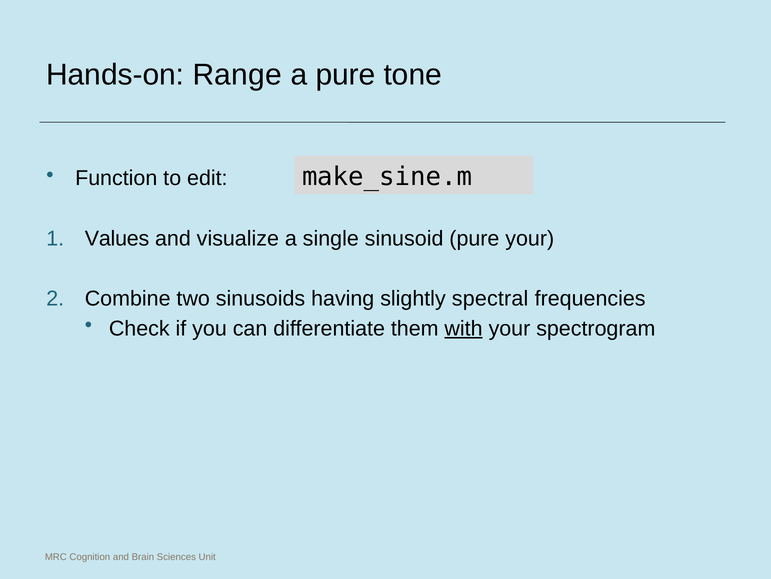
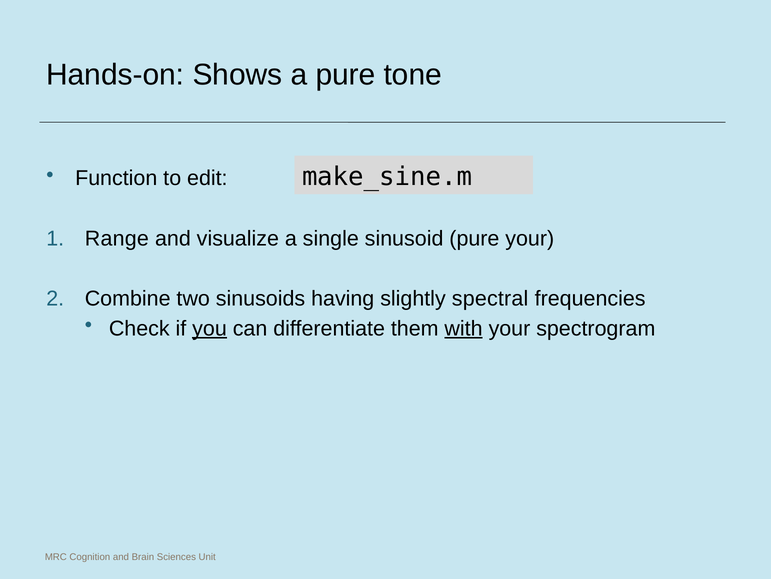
Range: Range -> Shows
Values: Values -> Range
you underline: none -> present
